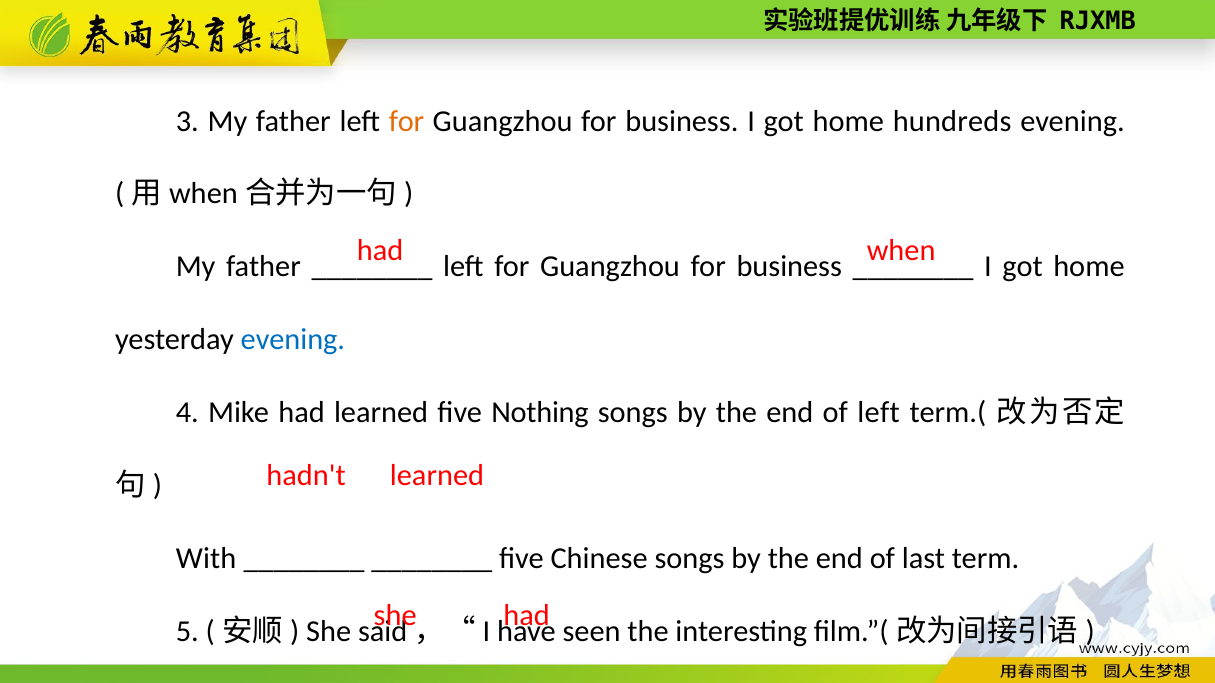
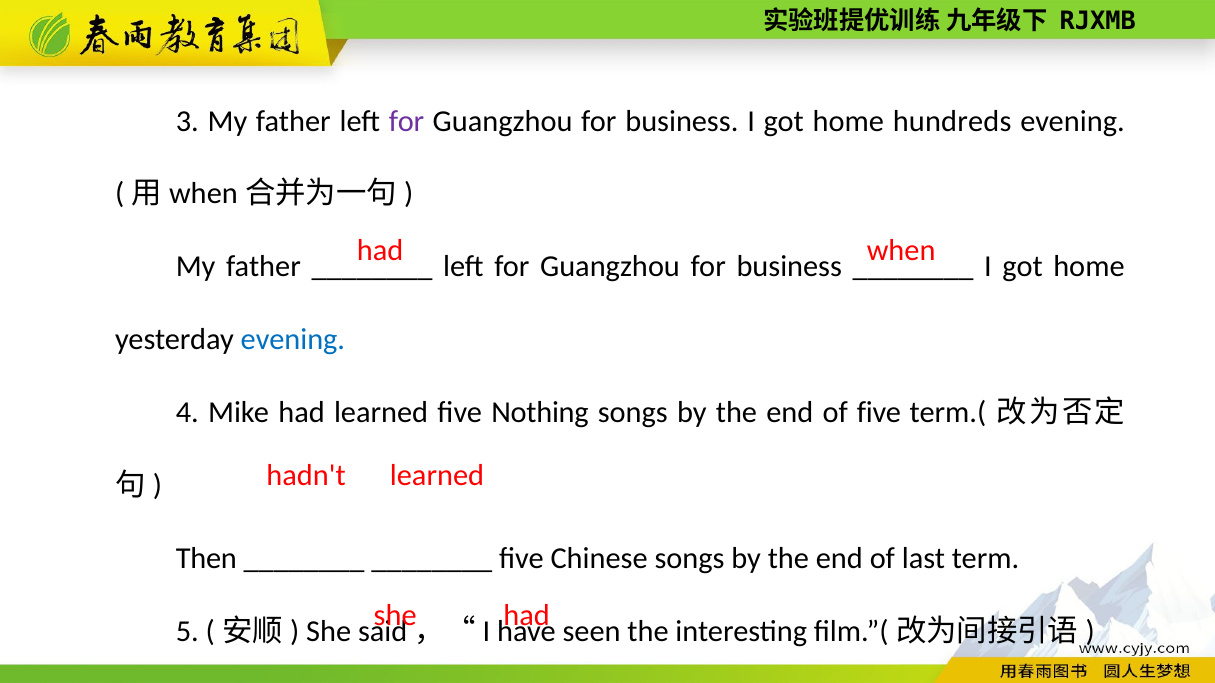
for at (406, 121) colour: orange -> purple
of left: left -> five
With: With -> Then
